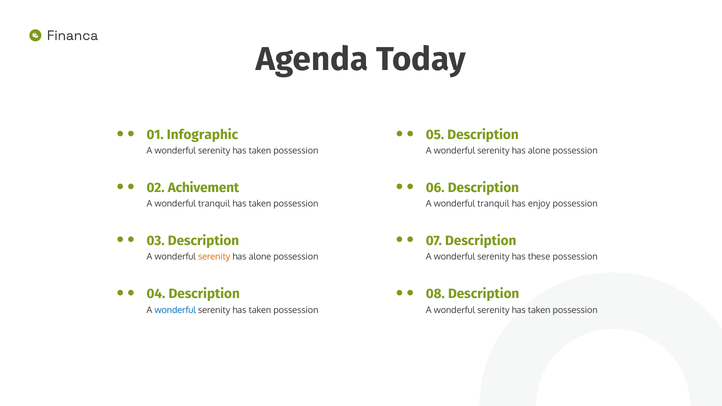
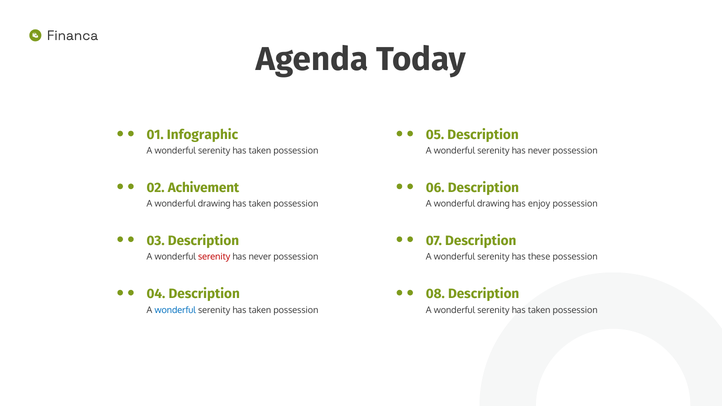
alone at (539, 151): alone -> never
tranquil at (214, 204): tranquil -> drawing
tranquil at (493, 204): tranquil -> drawing
serenity at (214, 257) colour: orange -> red
alone at (260, 257): alone -> never
